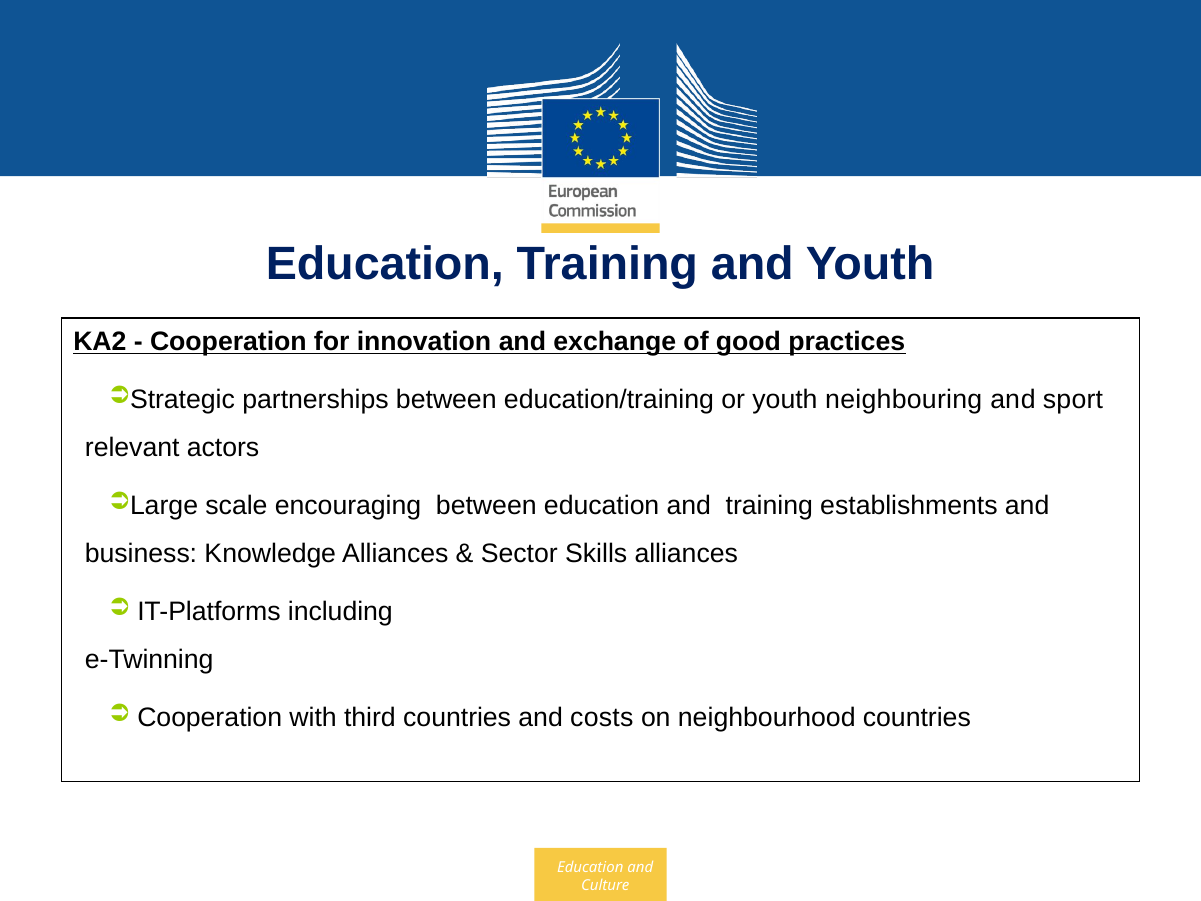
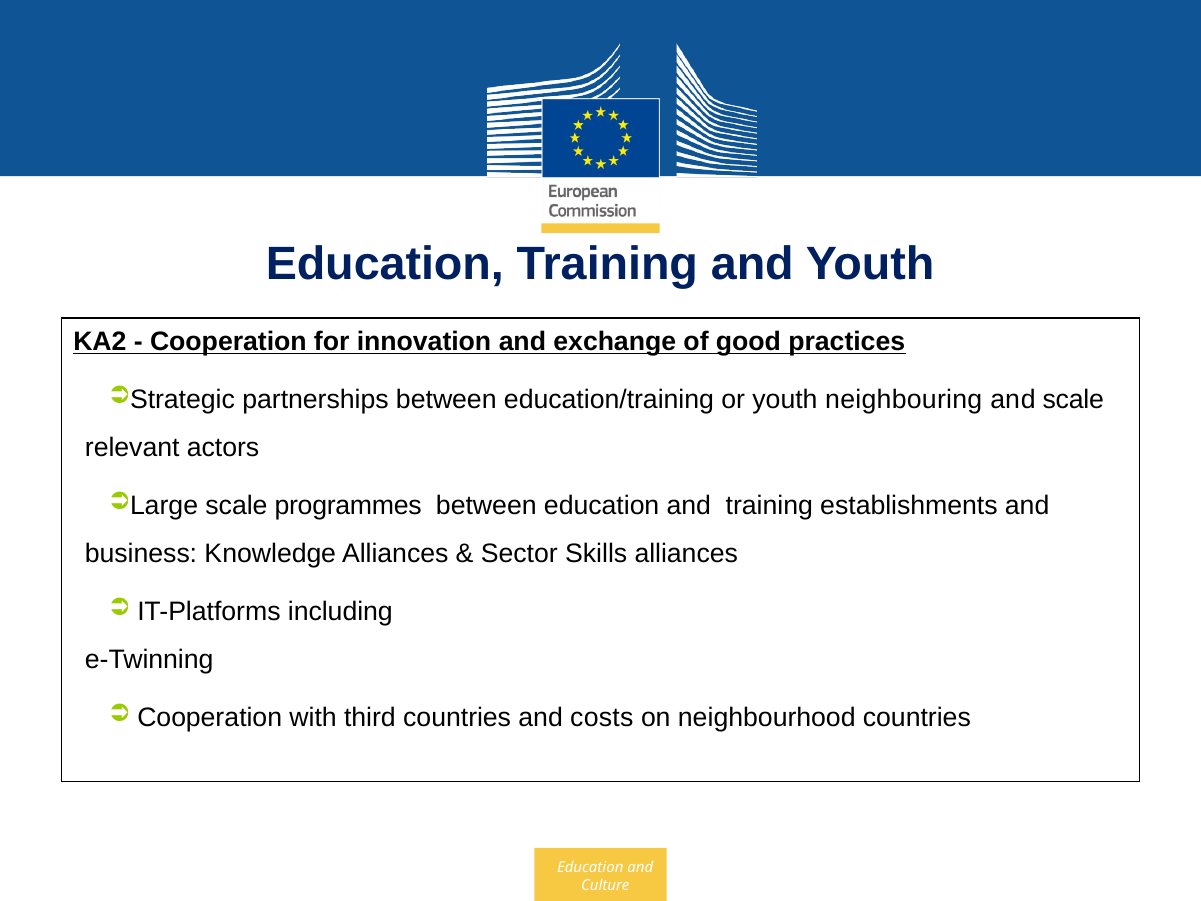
and sport: sport -> scale
encouraging: encouraging -> programmes
